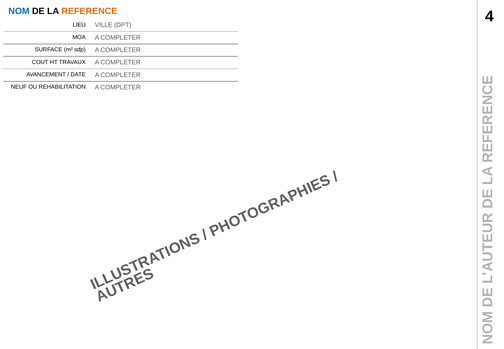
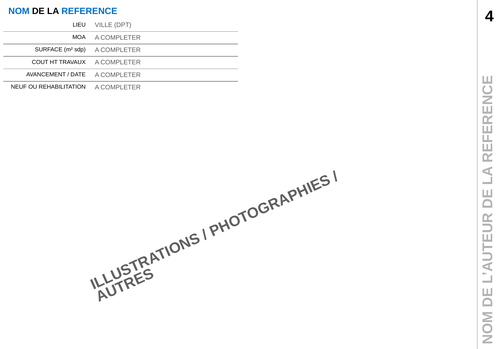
REFERENCE colour: orange -> blue
